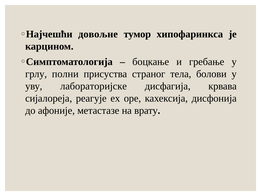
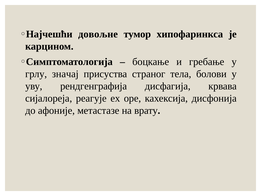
полни: полни -> значај
лабораторијске: лабораторијске -> рендгенграфија
